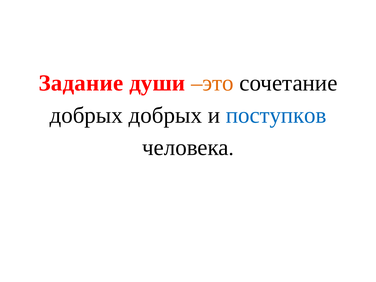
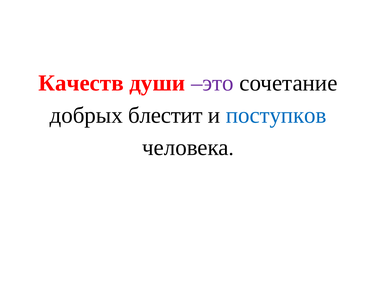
Задание: Задание -> Качеств
это colour: orange -> purple
добрых добрых: добрых -> блестит
